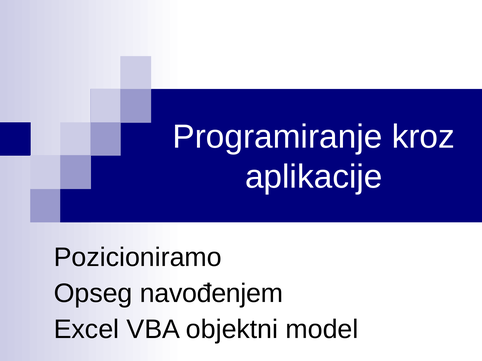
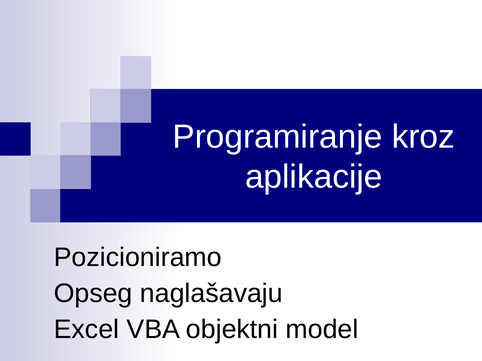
navođenjem: navođenjem -> naglašavaju
